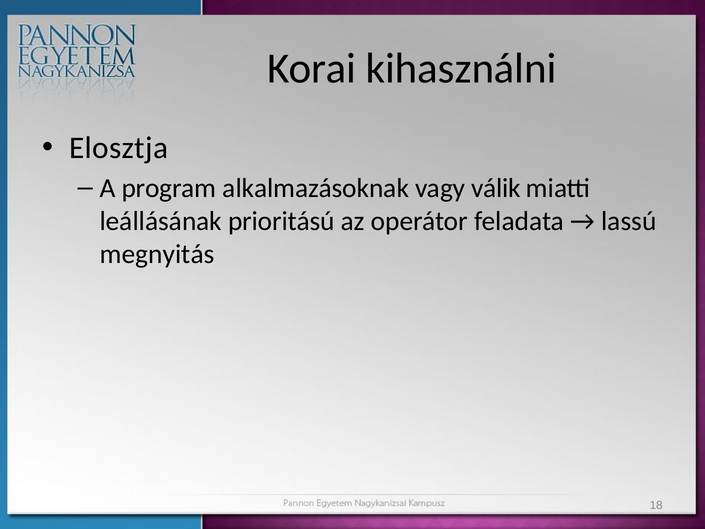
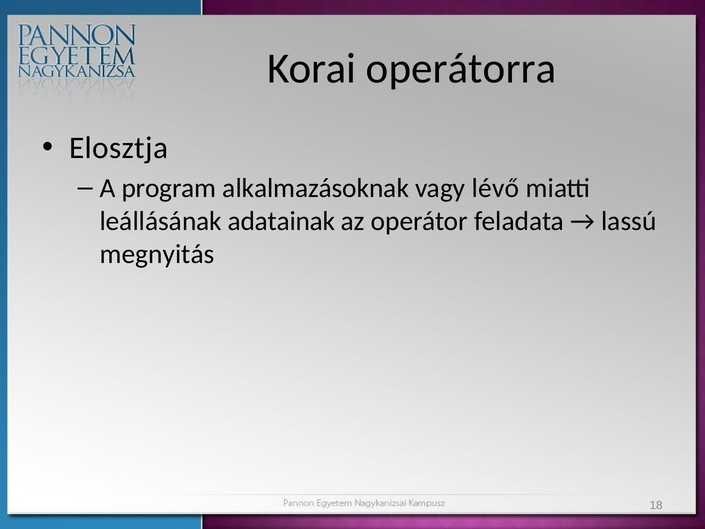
kihasználni: kihasználni -> operátorra
válik: válik -> lévő
prioritású: prioritású -> adatainak
